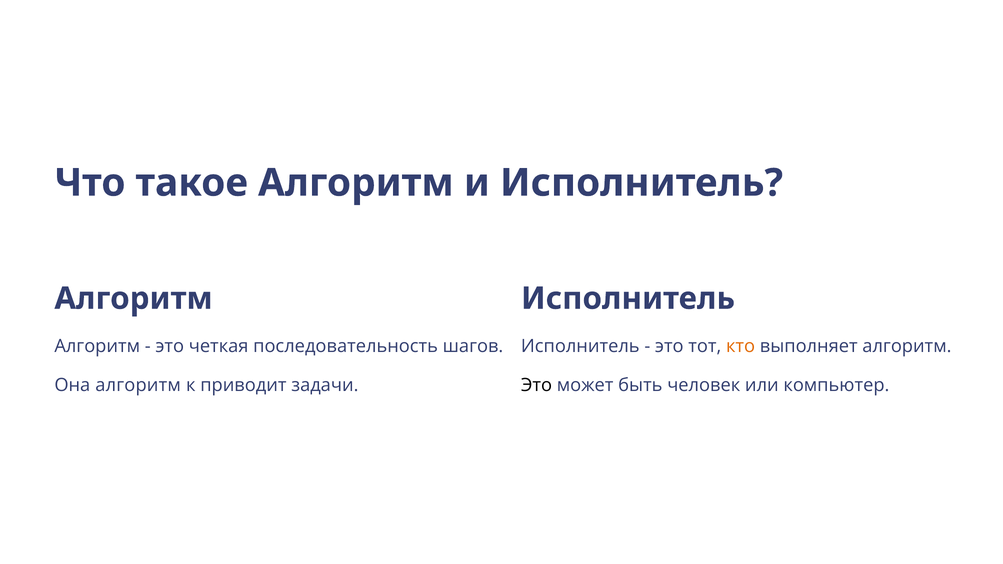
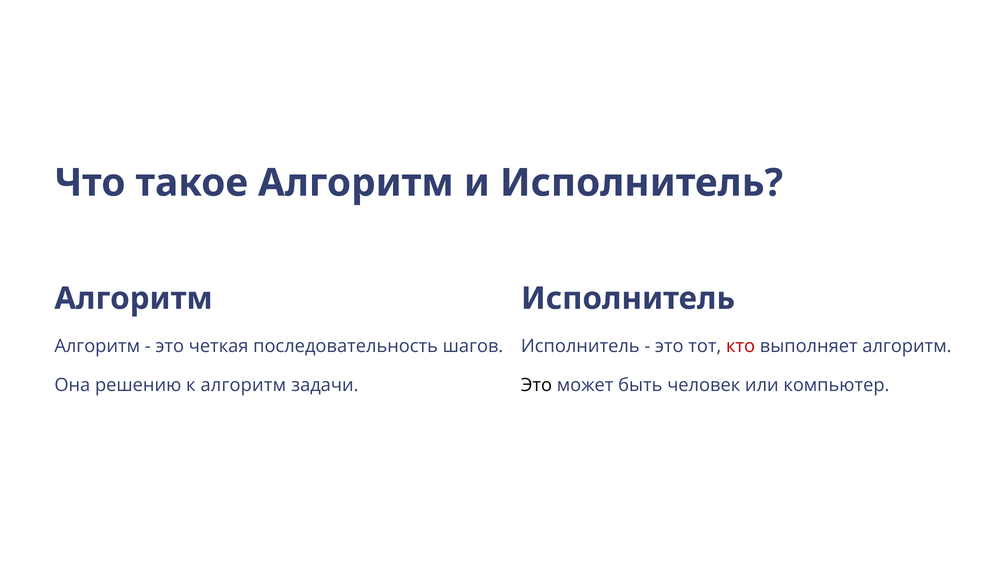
кто colour: orange -> red
Она алгоритм: алгоритм -> решению
к приводит: приводит -> алгоритм
